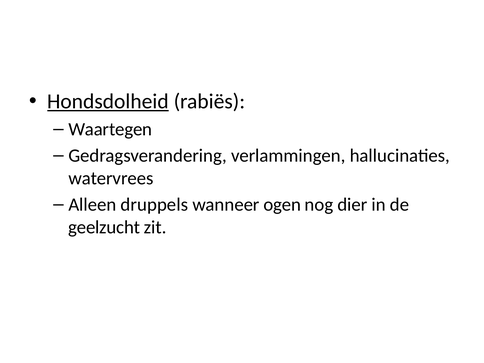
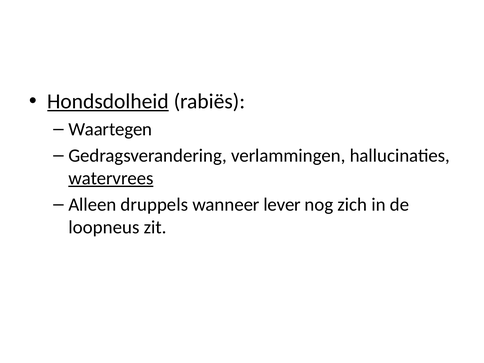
watervrees underline: none -> present
ogen: ogen -> lever
dier: dier -> zich
geelzucht: geelzucht -> loopneus
